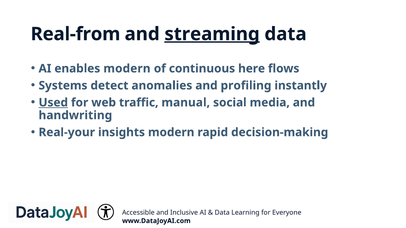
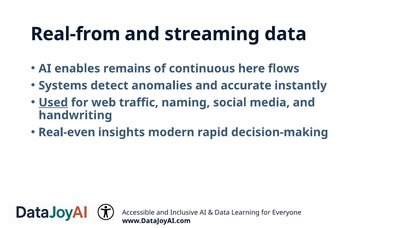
streaming underline: present -> none
enables modern: modern -> remains
profiling: profiling -> accurate
manual: manual -> naming
Real-your: Real-your -> Real-even
